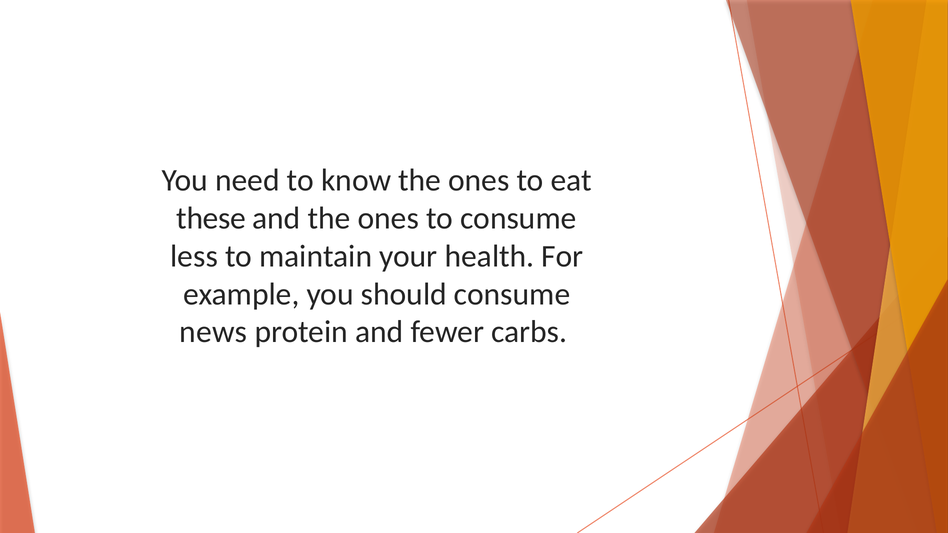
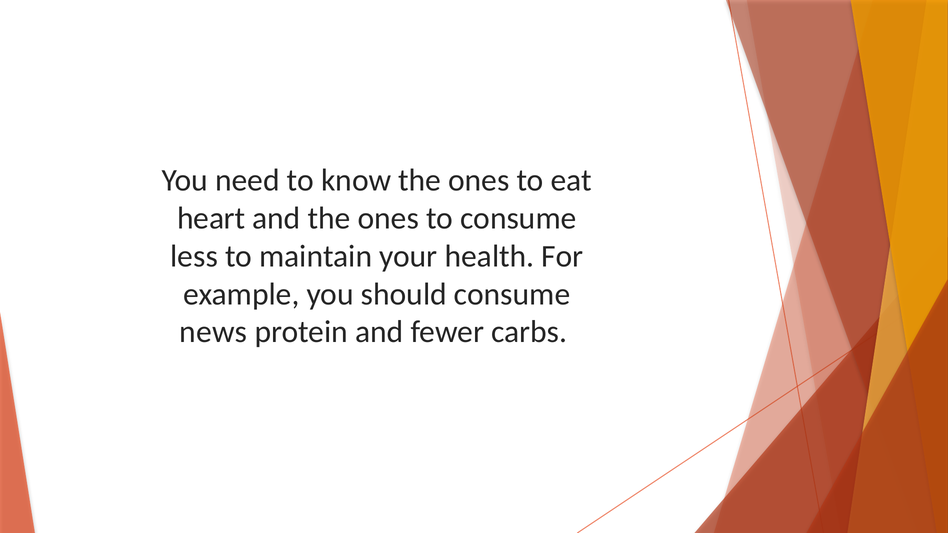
these: these -> heart
